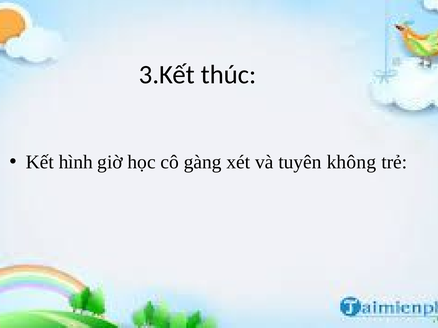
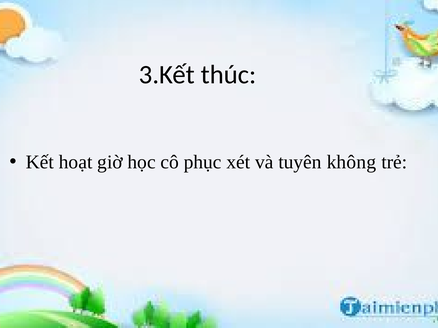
hình: hình -> hoạt
gàng: gàng -> phục
